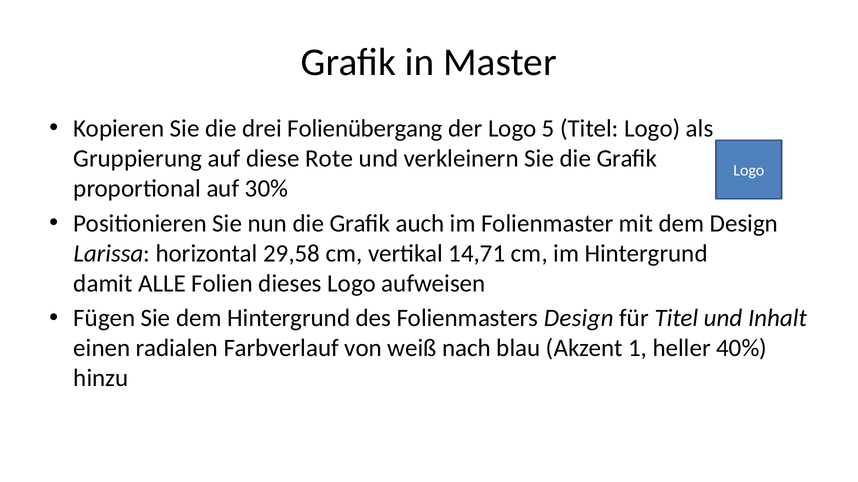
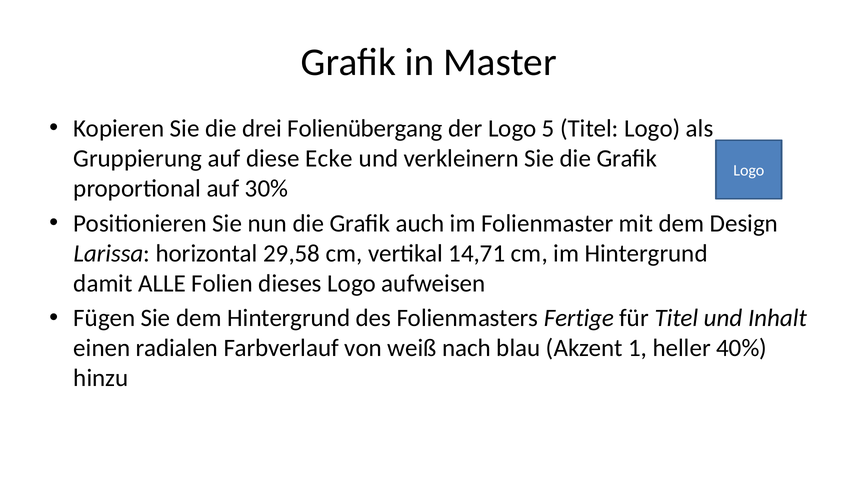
Rote: Rote -> Ecke
Folienmasters Design: Design -> Fertige
